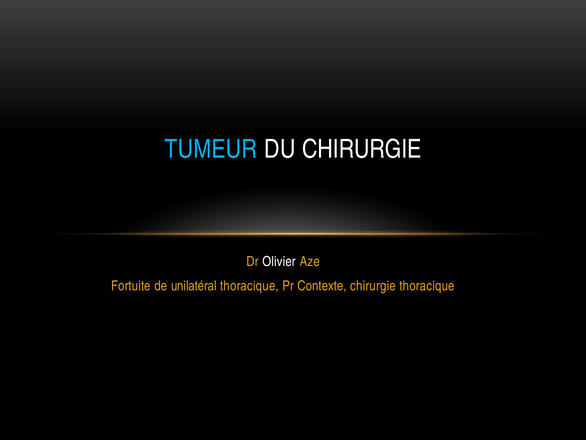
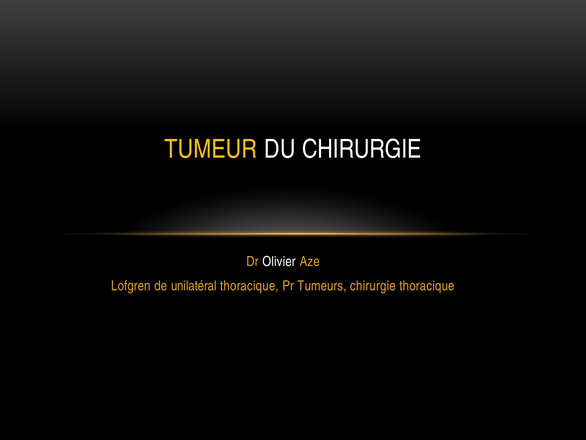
TUMEUR colour: light blue -> yellow
Fortuite: Fortuite -> Lofgren
Contexte: Contexte -> Tumeurs
